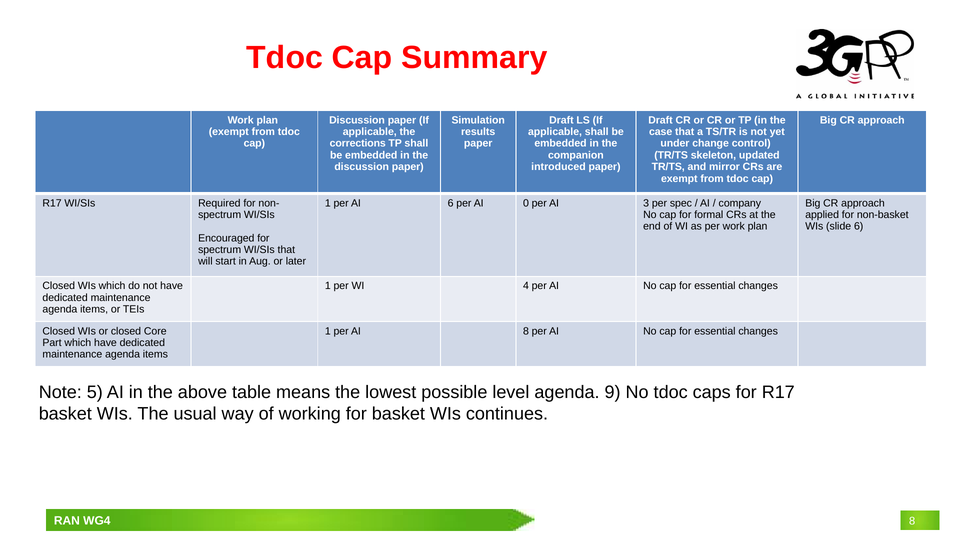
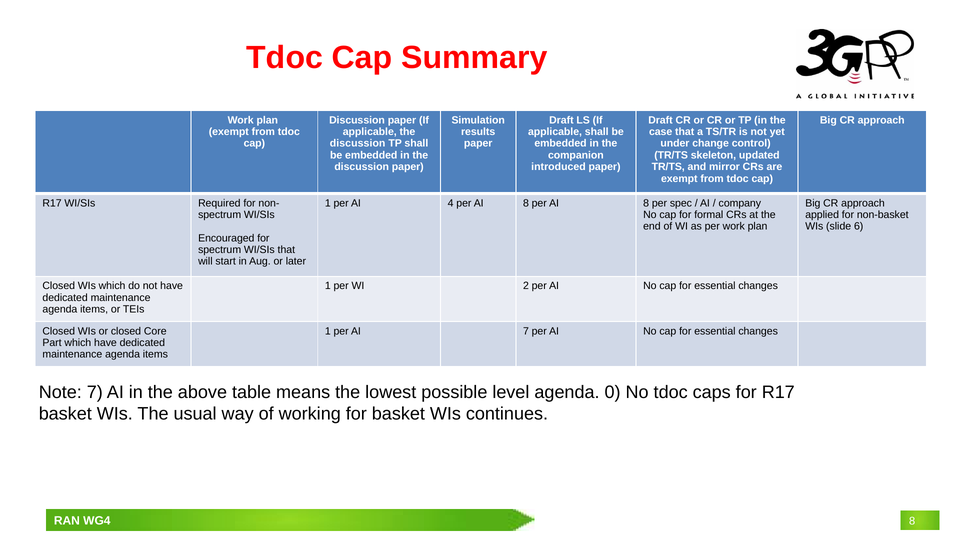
corrections at (358, 144): corrections -> discussion
AI 6: 6 -> 4
0 at (526, 203): 0 -> 8
3 at (646, 203): 3 -> 8
4: 4 -> 2
AI 8: 8 -> 7
Note 5: 5 -> 7
9: 9 -> 0
